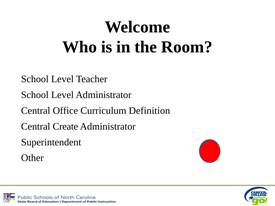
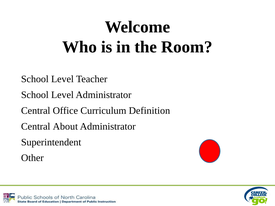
Create: Create -> About
